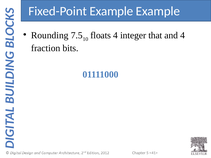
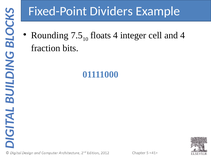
Fixed-Point Example: Example -> Dividers
that: that -> cell
